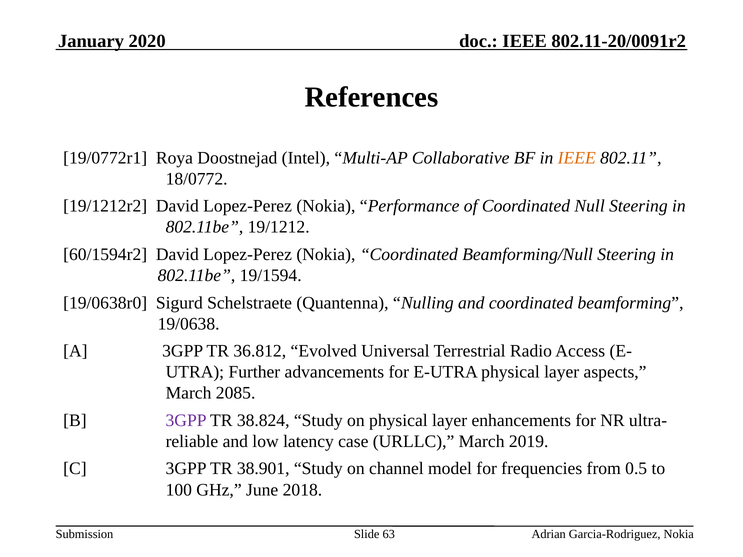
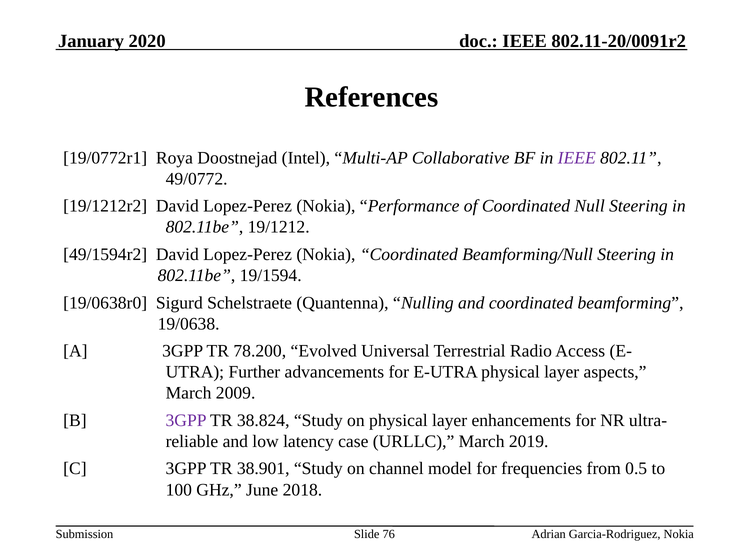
IEEE at (577, 158) colour: orange -> purple
18/0772: 18/0772 -> 49/0772
60/1594r2: 60/1594r2 -> 49/1594r2
36.812: 36.812 -> 78.200
2085: 2085 -> 2009
63: 63 -> 76
